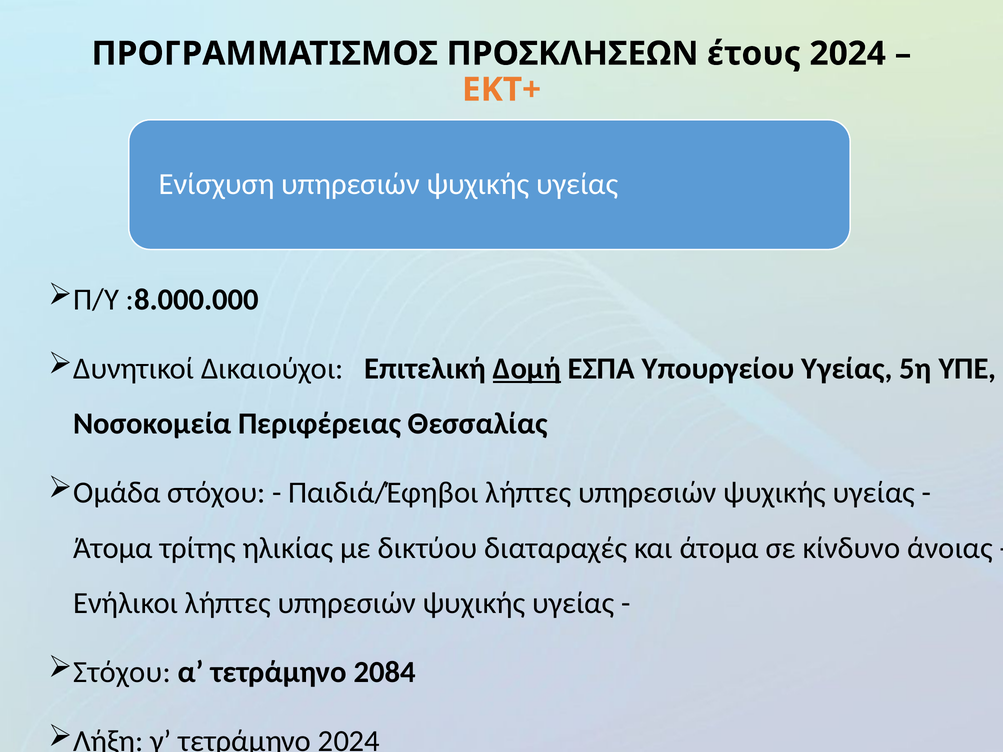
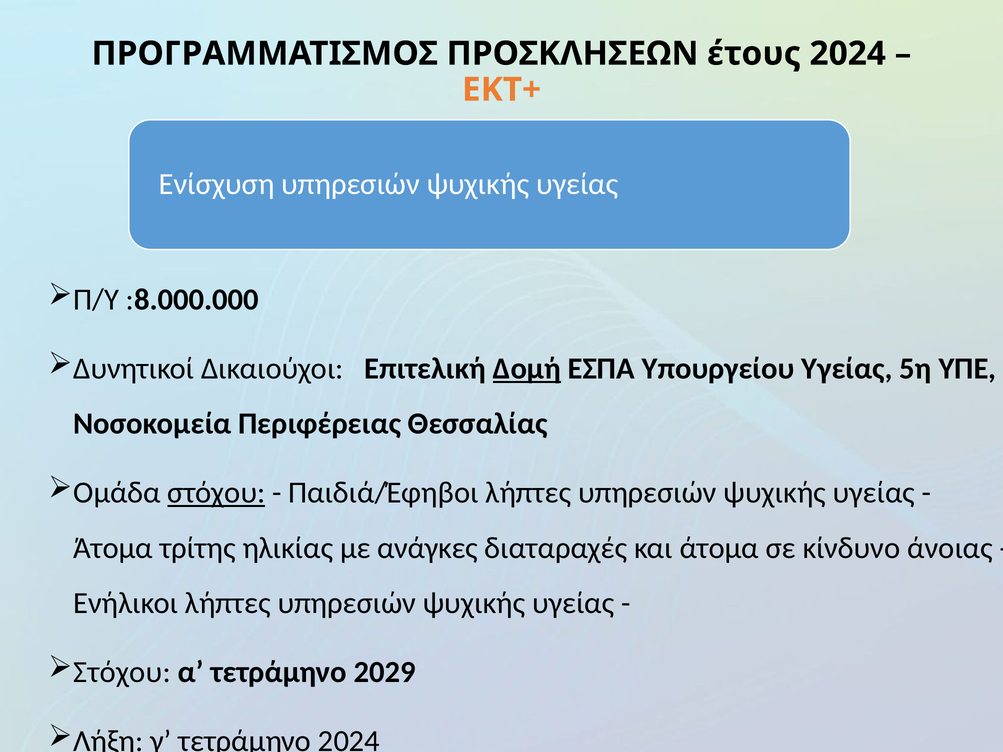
στόχου at (216, 493) underline: none -> present
δικτύου: δικτύου -> ανάγκες
2084: 2084 -> 2029
